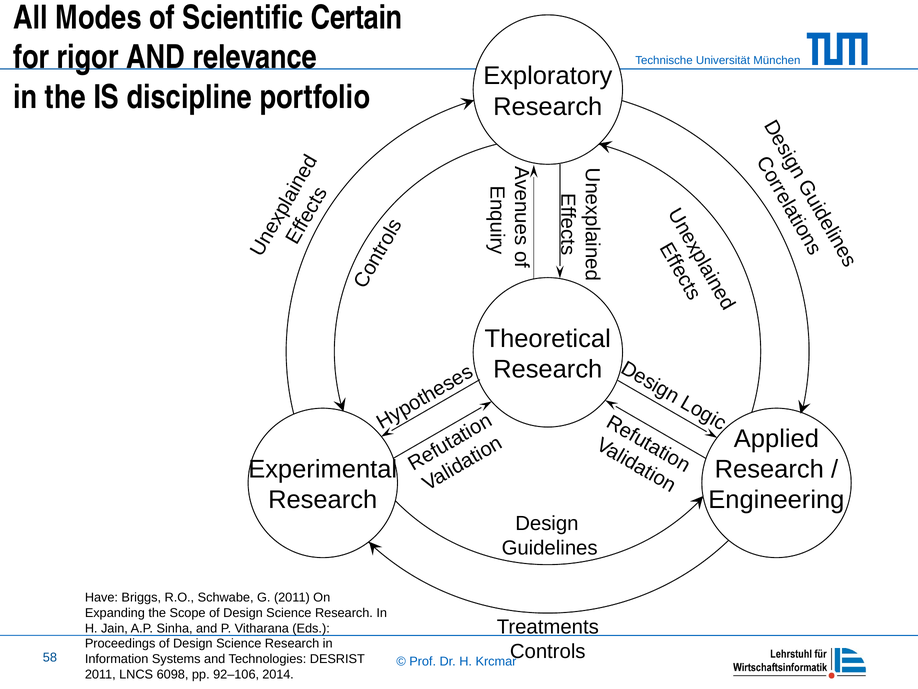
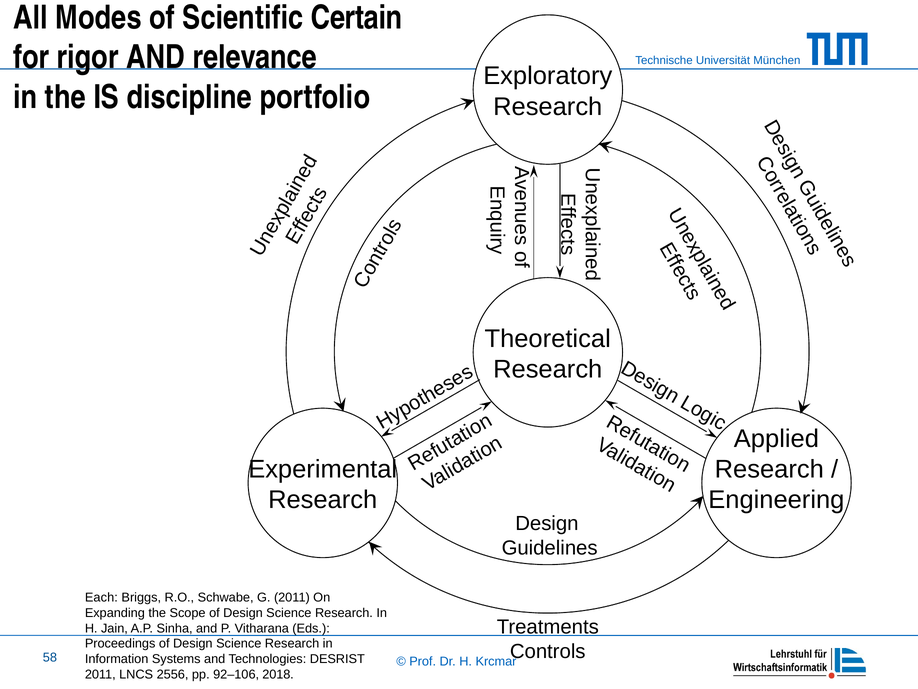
Have: Have -> Each
6098: 6098 -> 2556
2014: 2014 -> 2018
